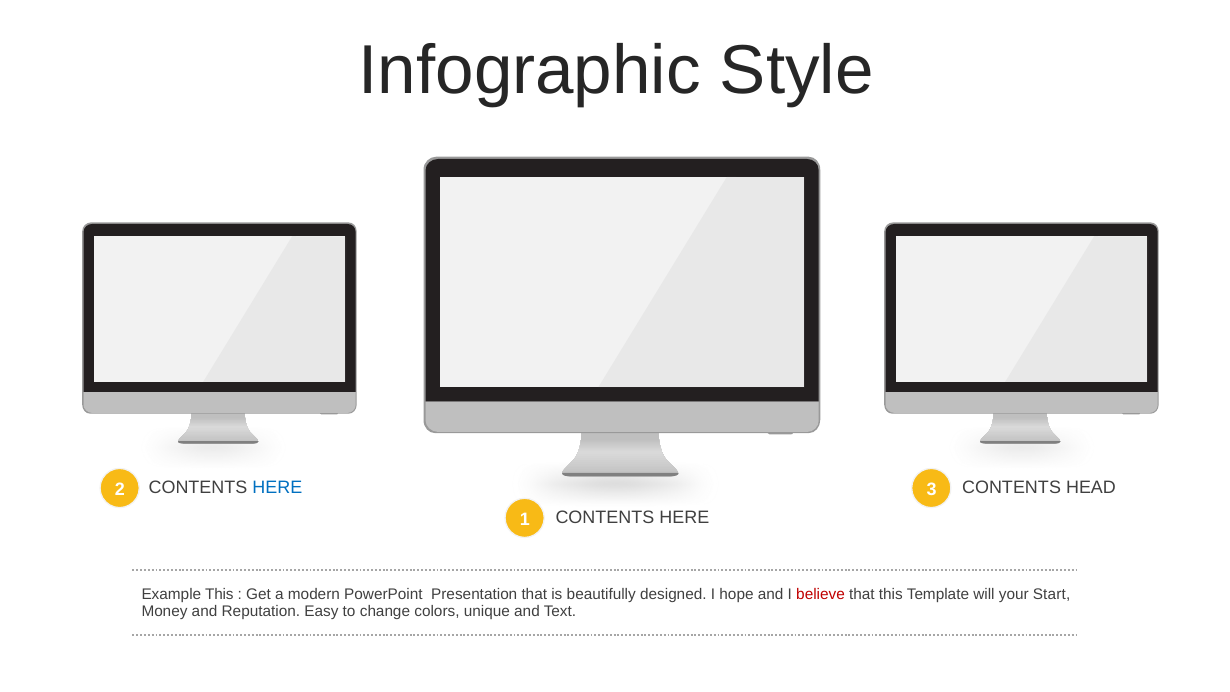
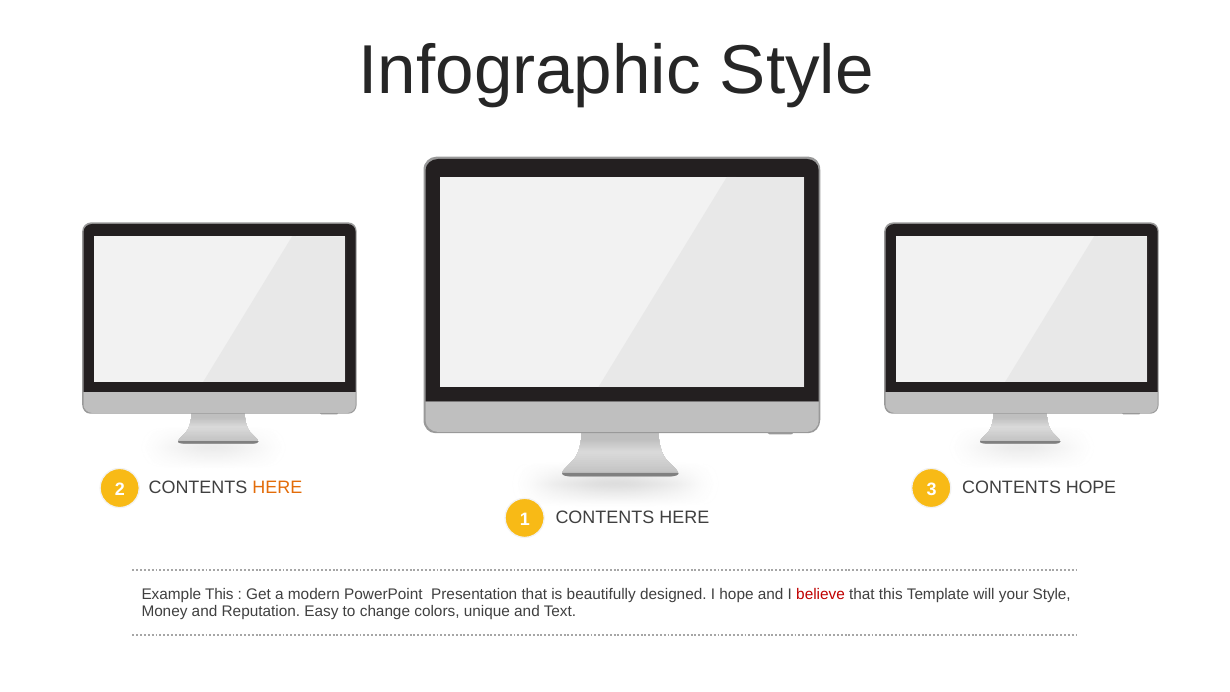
HERE at (277, 488) colour: blue -> orange
CONTENTS HEAD: HEAD -> HOPE
your Start: Start -> Style
